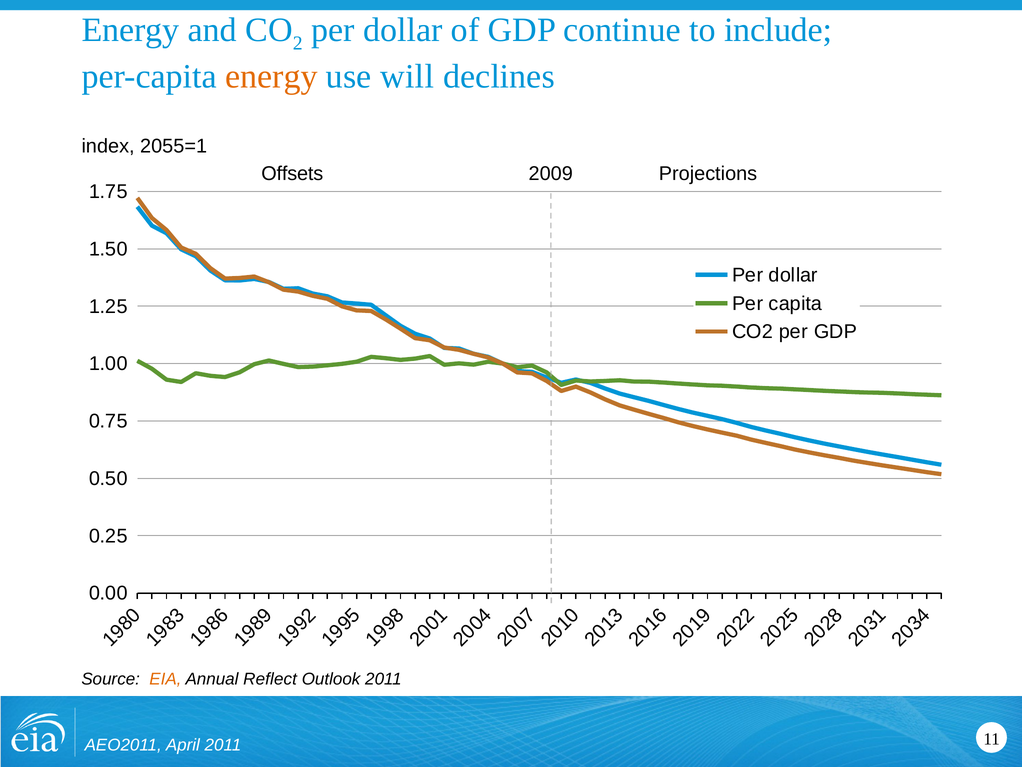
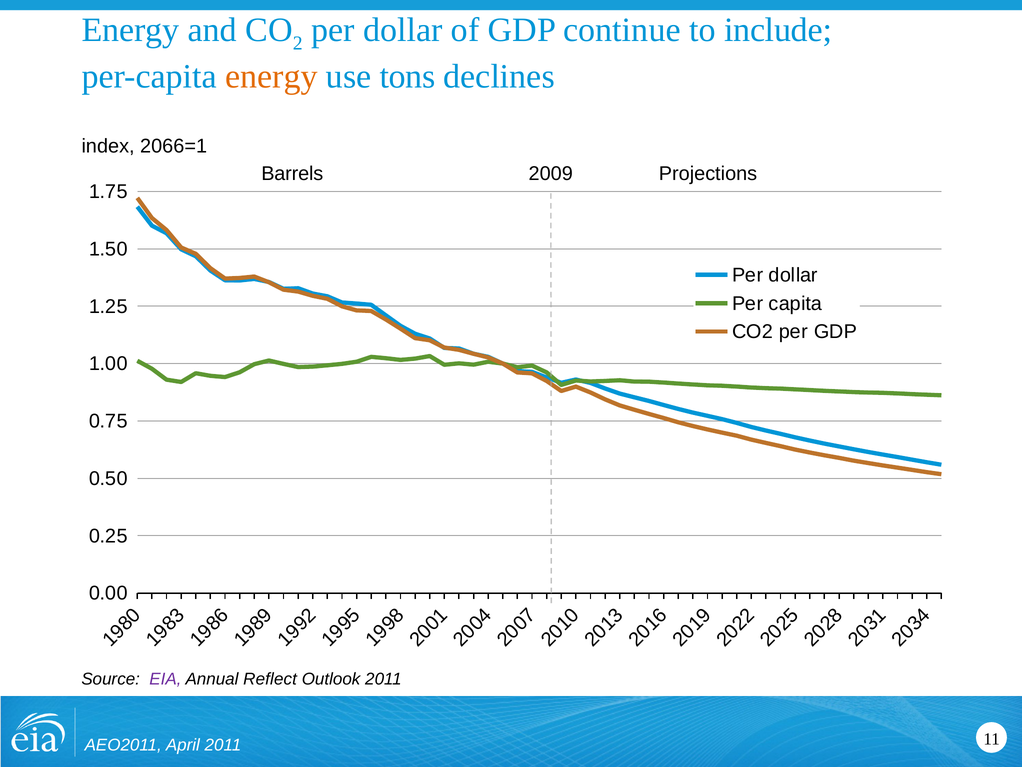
will: will -> tons
2055=1: 2055=1 -> 2066=1
Offsets: Offsets -> Barrels
EIA colour: orange -> purple
